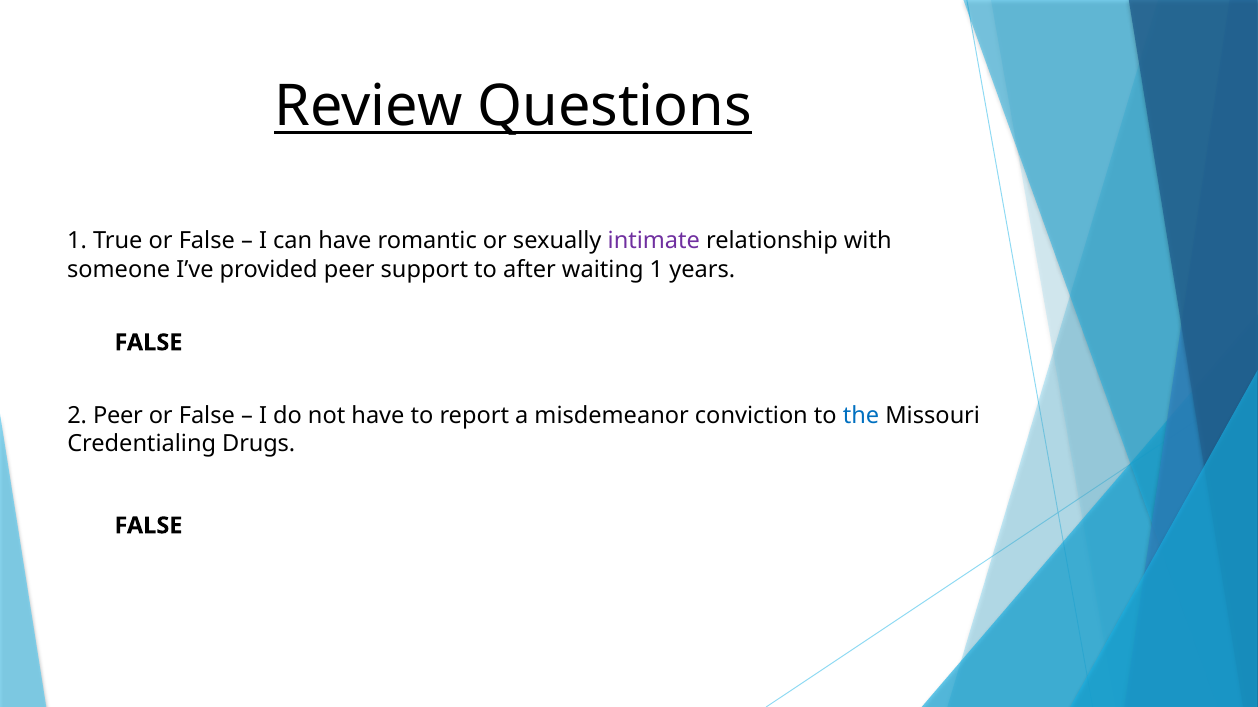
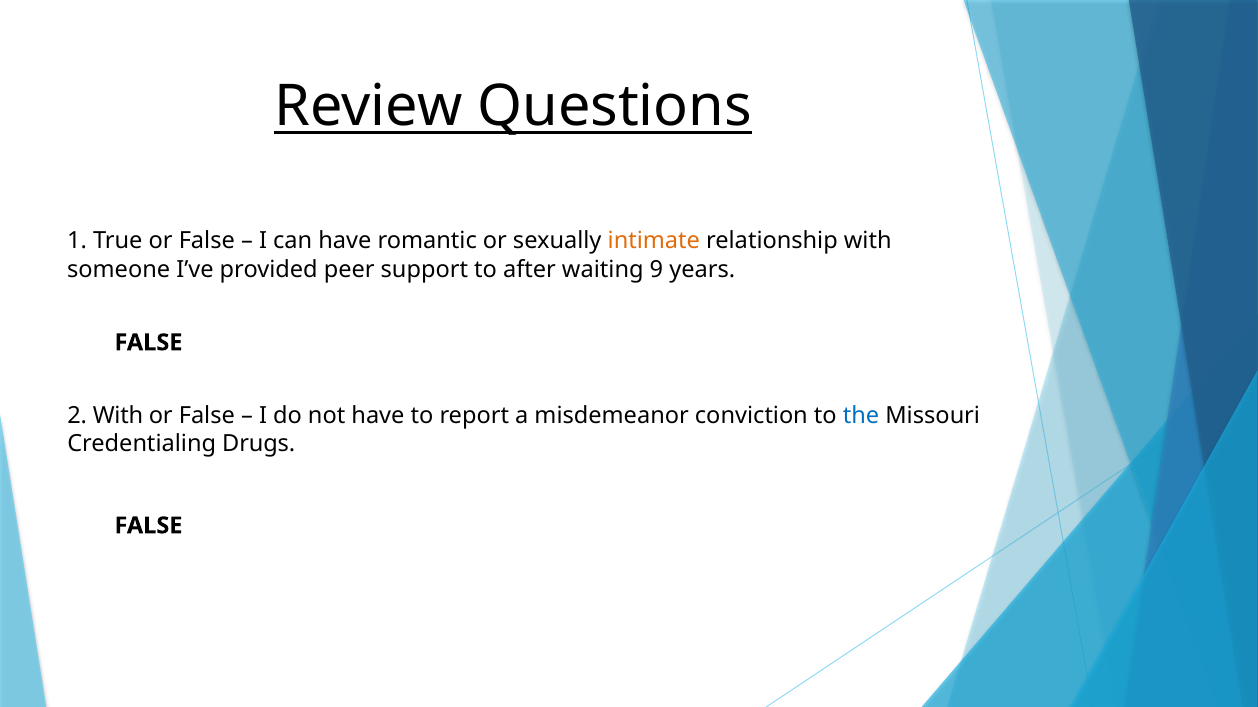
intimate colour: purple -> orange
waiting 1: 1 -> 9
2 Peer: Peer -> With
